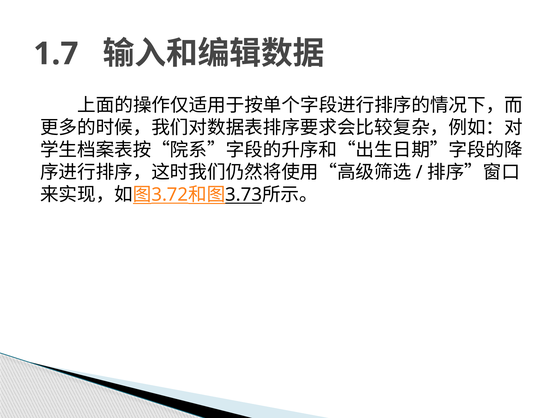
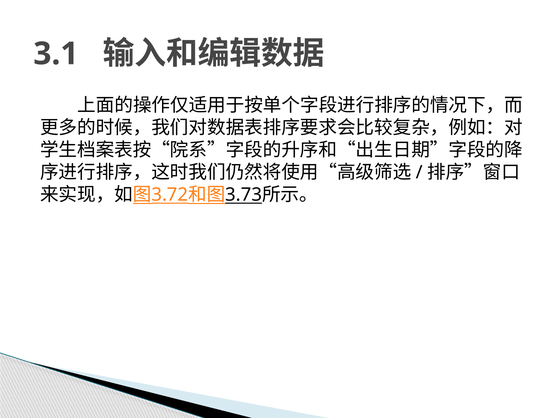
1.7: 1.7 -> 3.1
